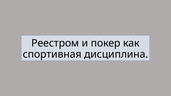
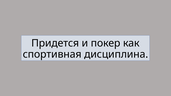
Реестром: Реестром -> Придется
